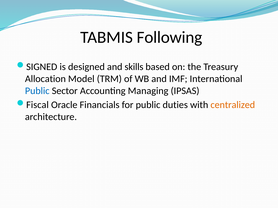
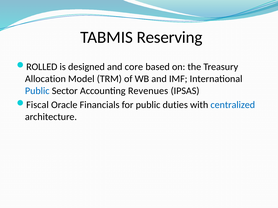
Following: Following -> Reserving
SIGNED: SIGNED -> ROLLED
skills: skills -> core
Managing: Managing -> Revenues
centralized colour: orange -> blue
